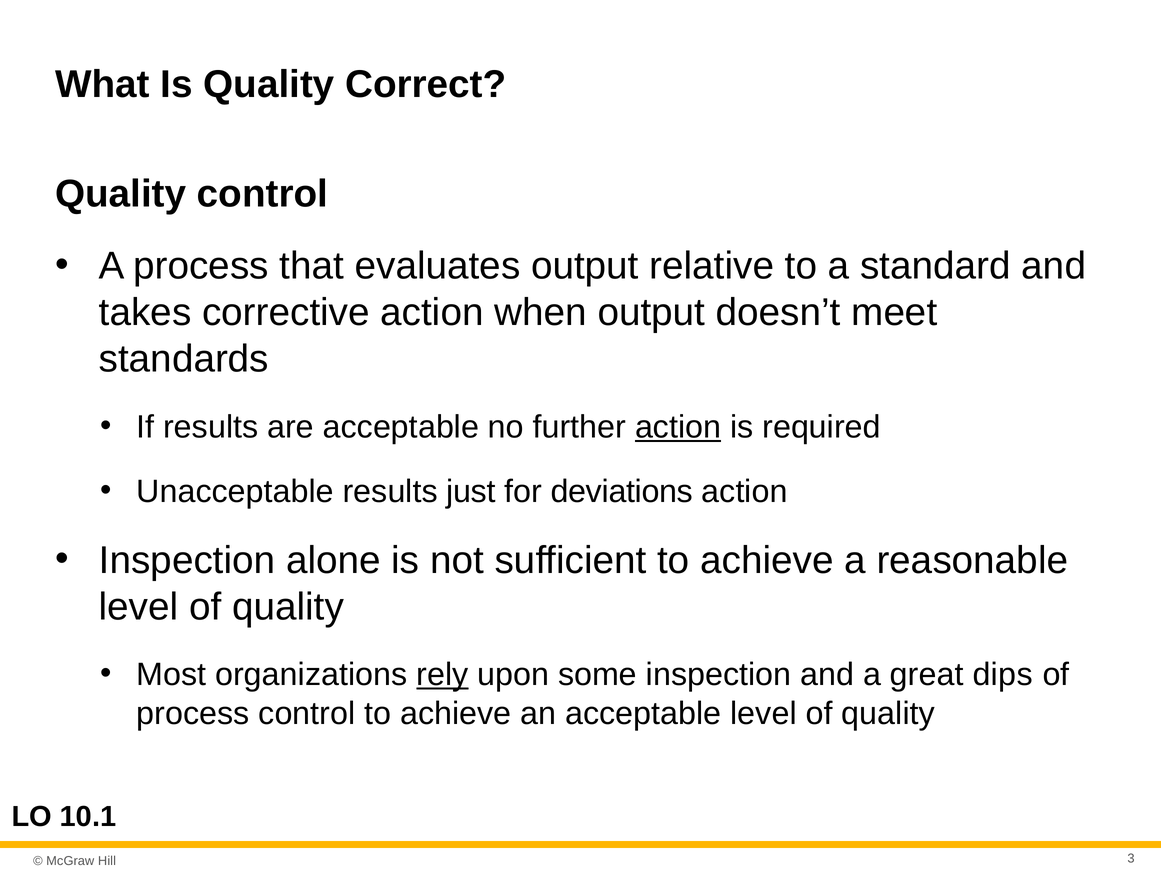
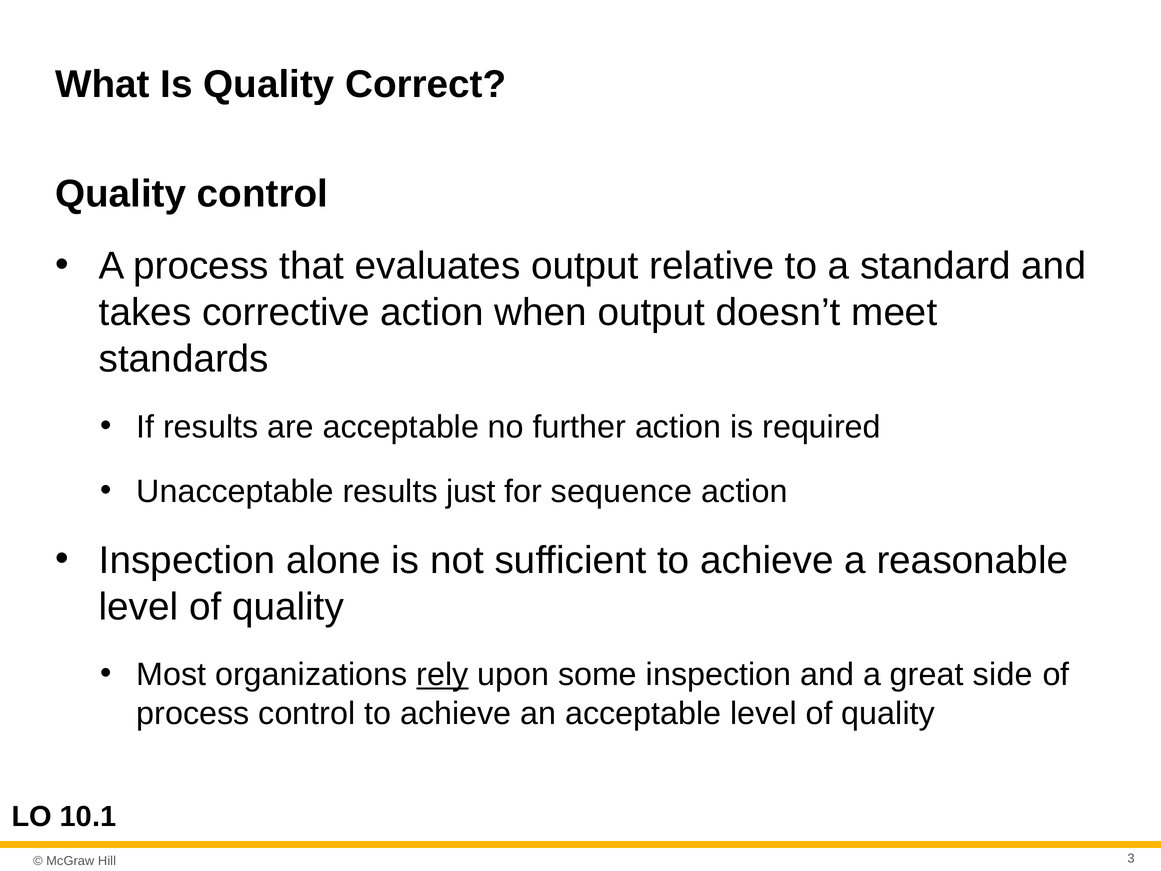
action at (678, 427) underline: present -> none
deviations: deviations -> sequence
dips: dips -> side
